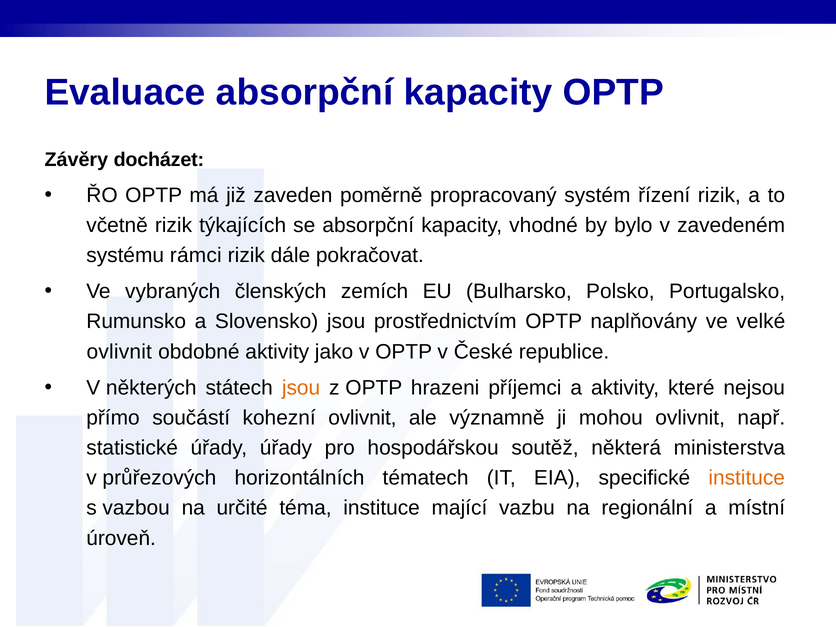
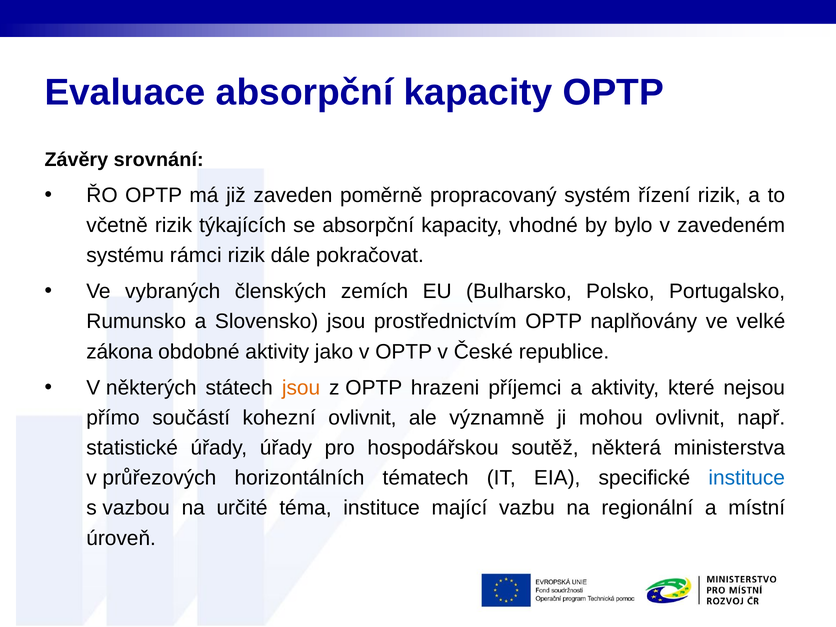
docházet: docházet -> srovnání
ovlivnit at (119, 352): ovlivnit -> zákona
instituce at (747, 478) colour: orange -> blue
